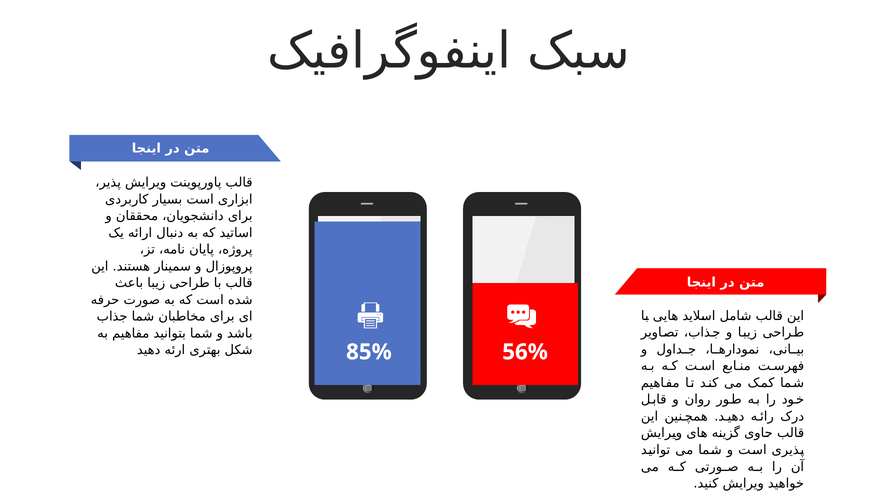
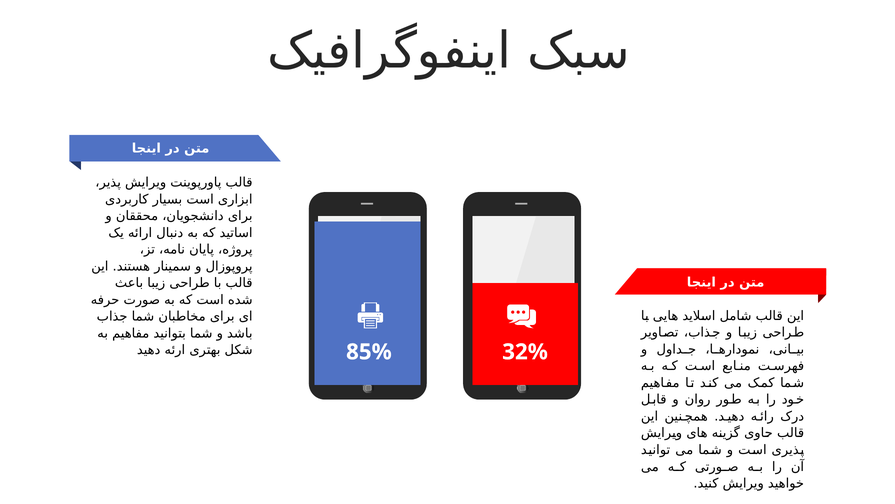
56%: 56% -> 32%
